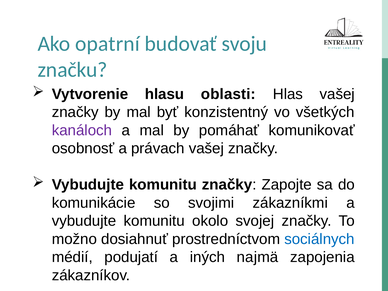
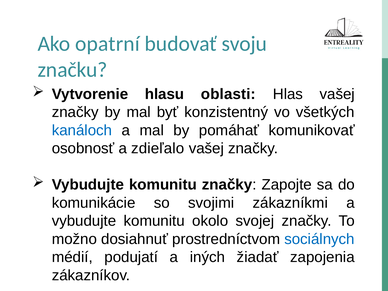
kanáloch colour: purple -> blue
právach: právach -> zdieľalo
najmä: najmä -> žiadať
